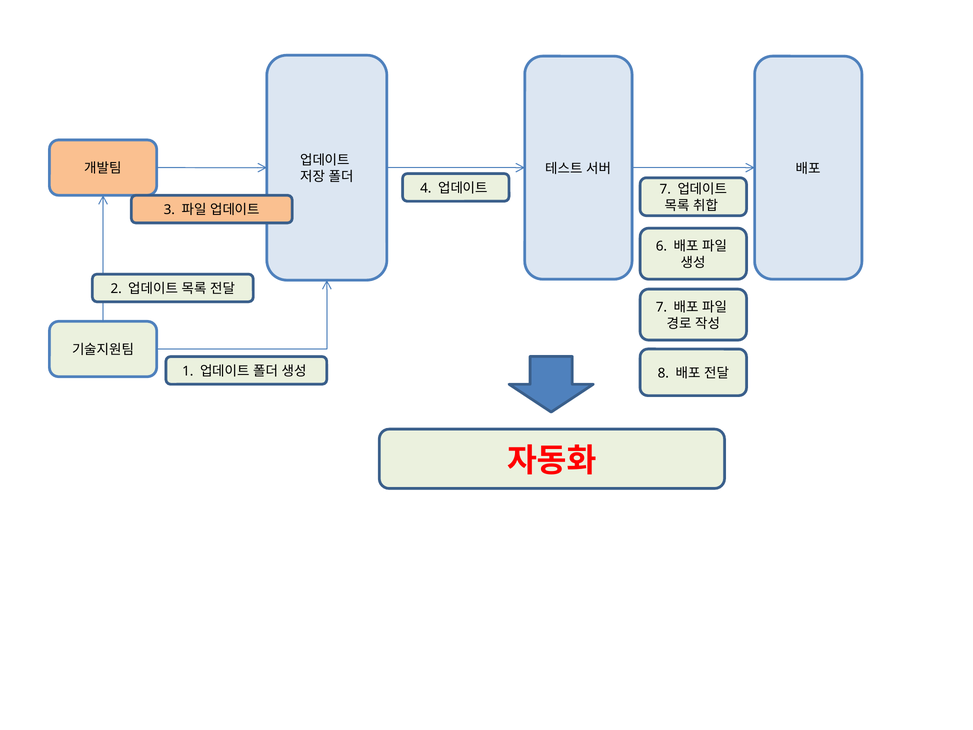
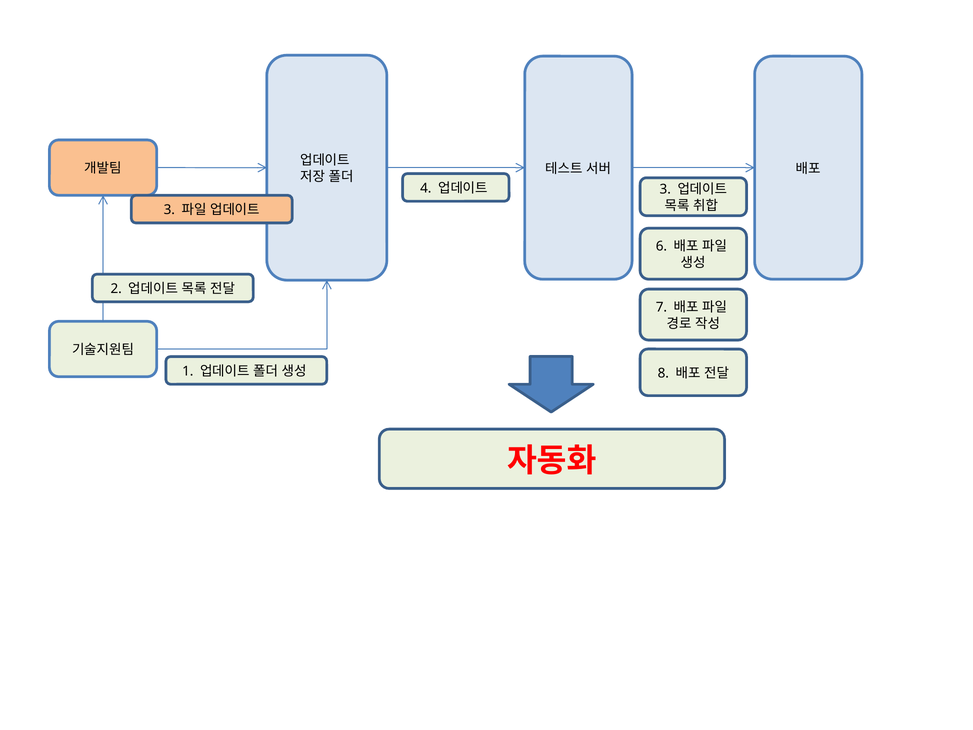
7 at (665, 189): 7 -> 3
